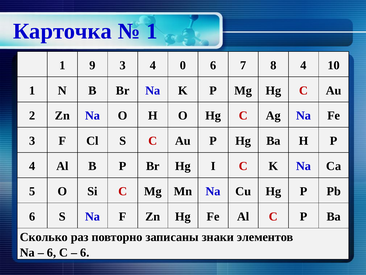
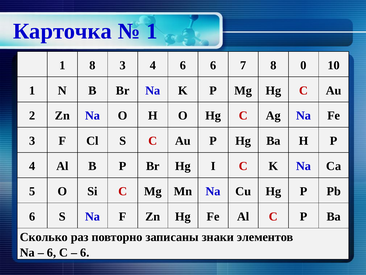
1 9: 9 -> 8
4 0: 0 -> 6
8 4: 4 -> 0
